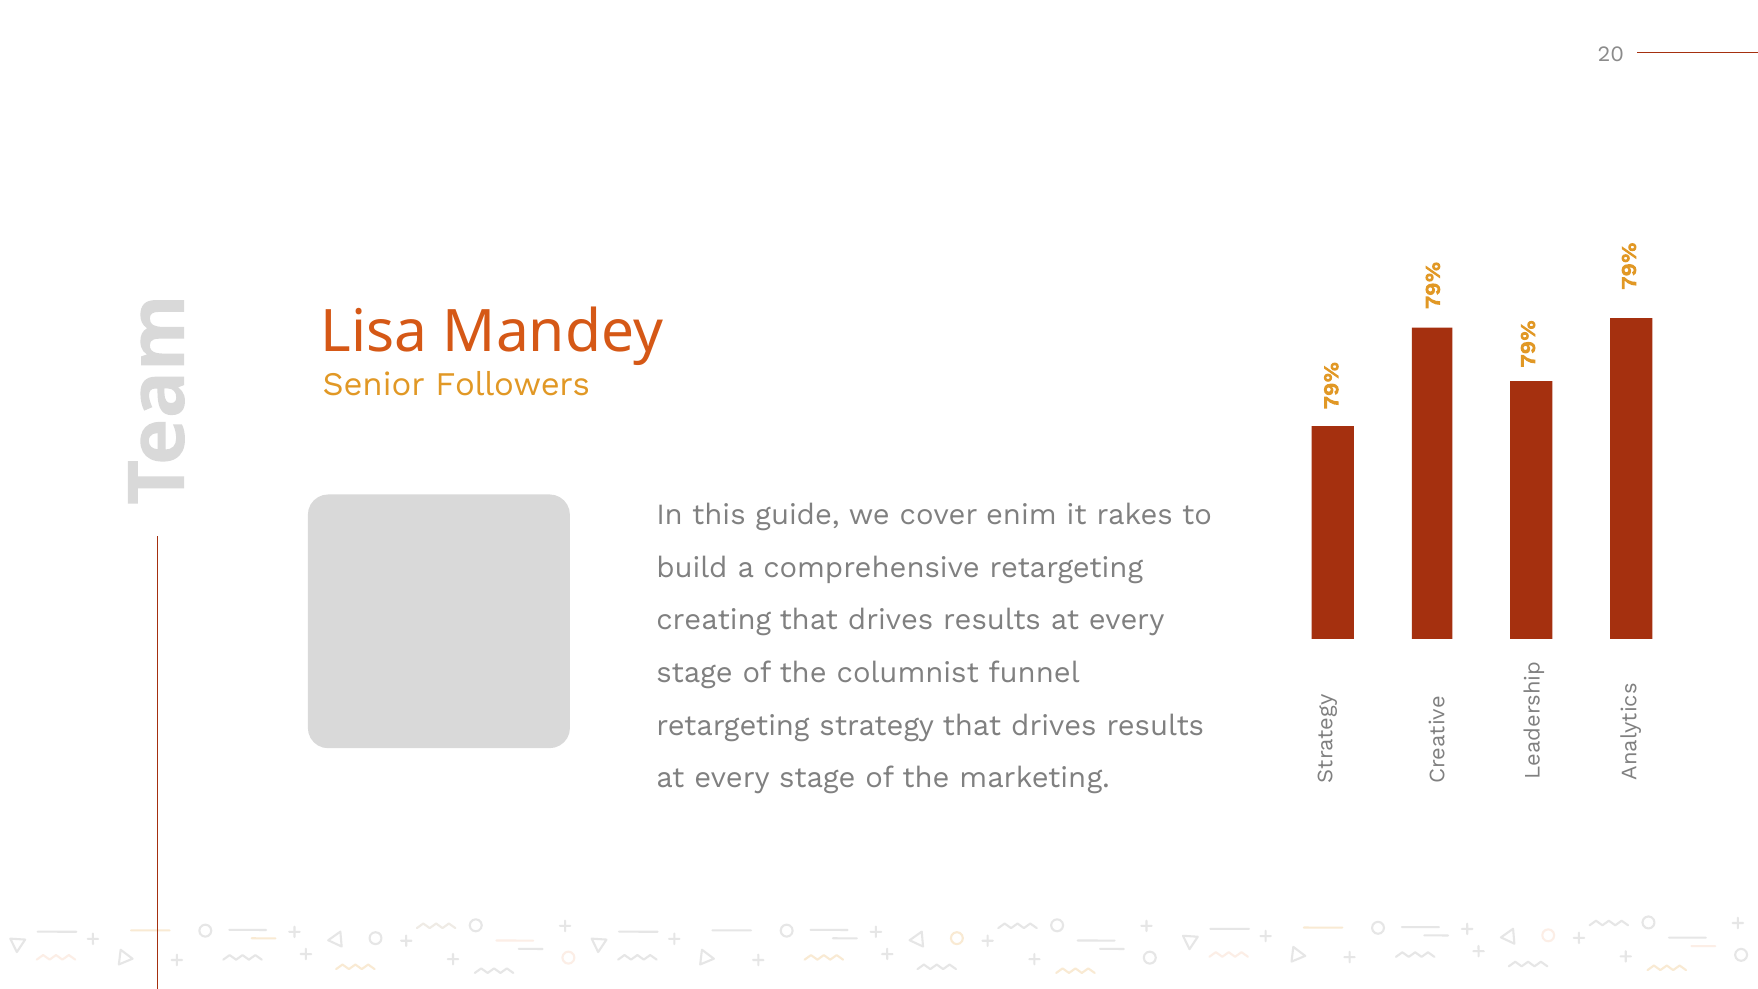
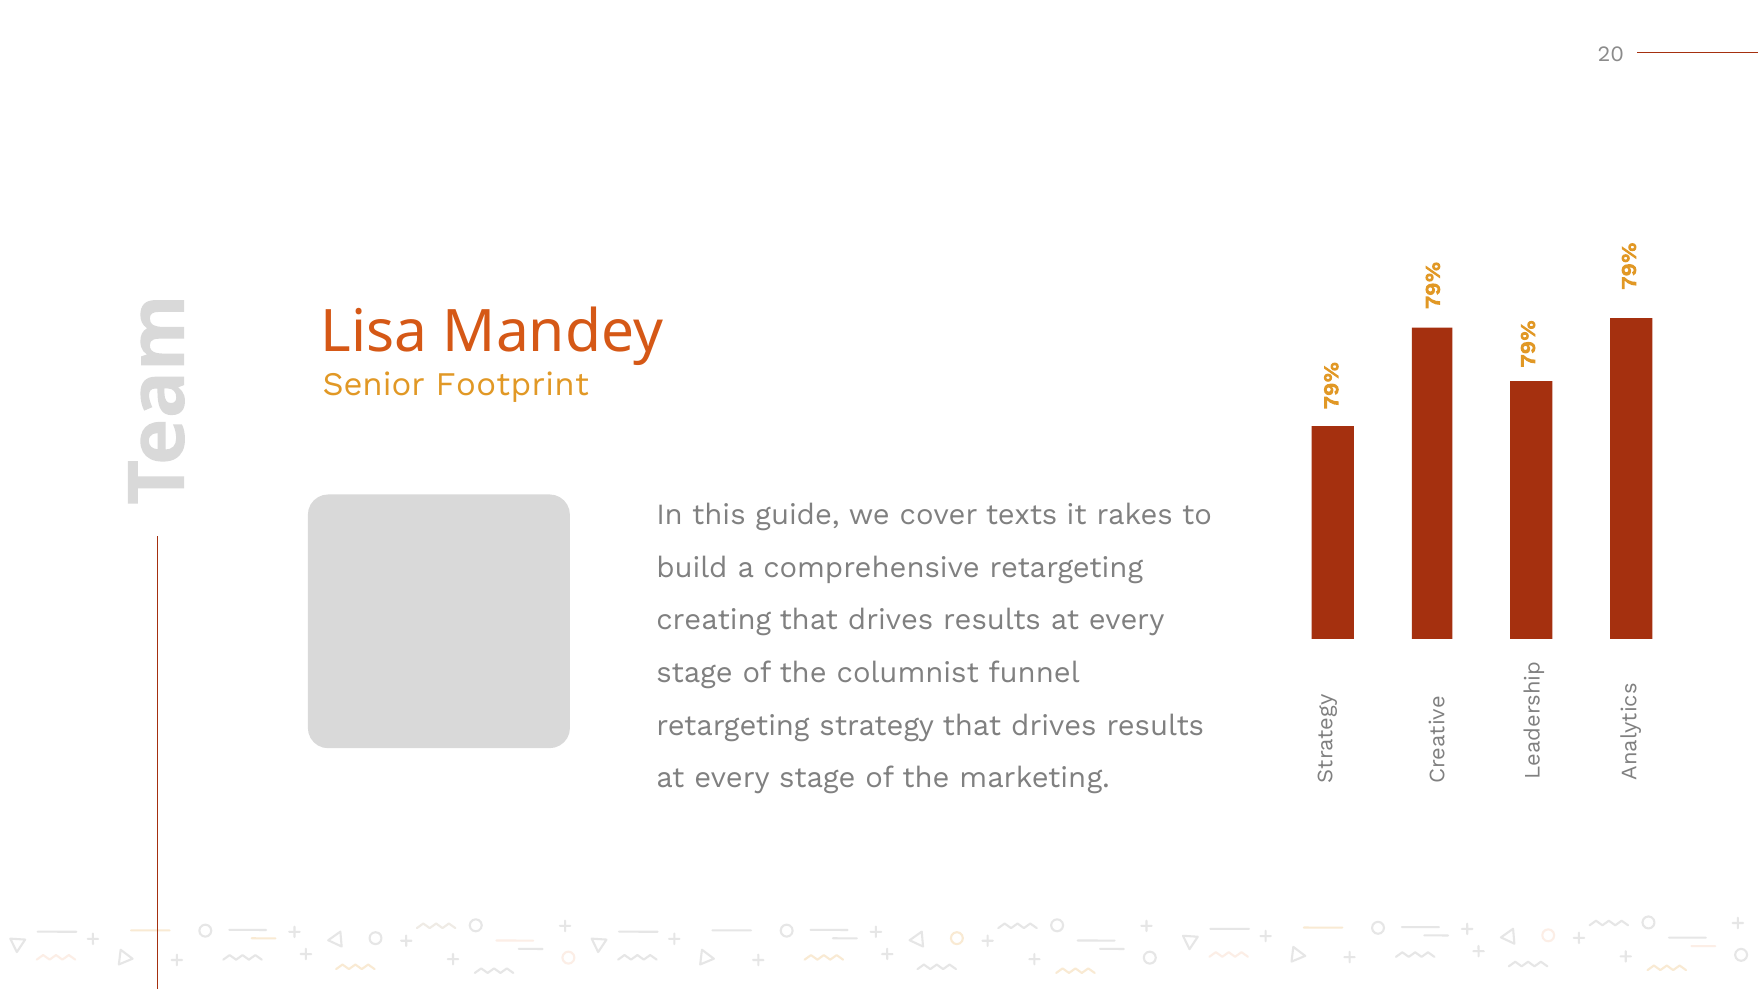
Followers: Followers -> Footprint
enim: enim -> texts
